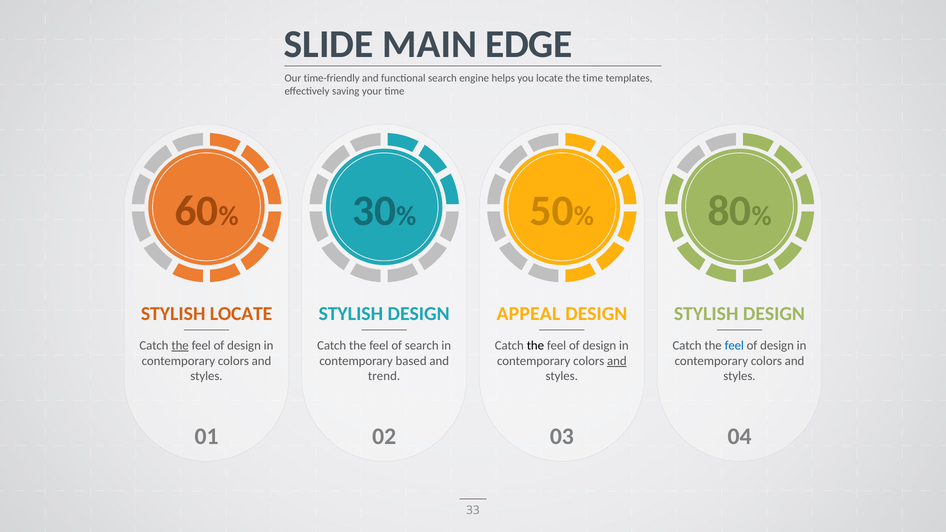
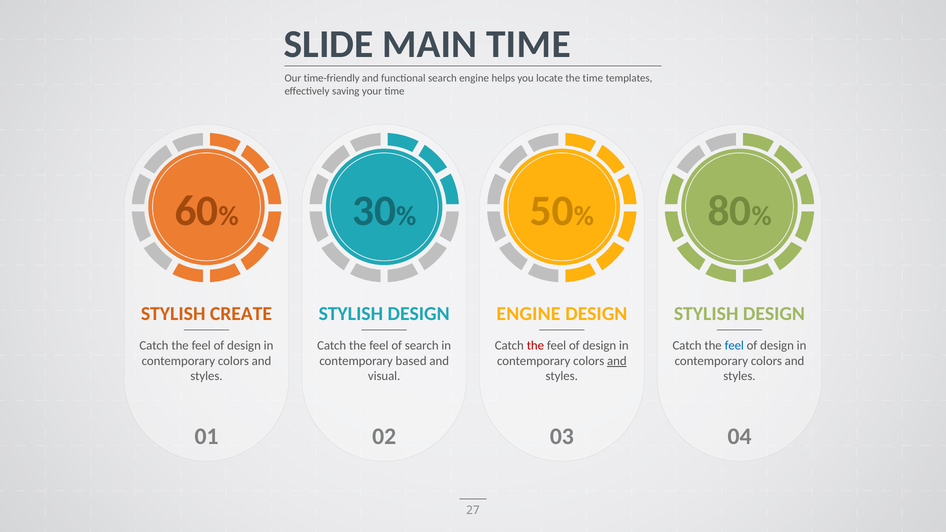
MAIN EDGE: EDGE -> TIME
STYLISH LOCATE: LOCATE -> CREATE
APPEAL at (528, 314): APPEAL -> ENGINE
the at (180, 346) underline: present -> none
the at (535, 346) colour: black -> red
trend: trend -> visual
33: 33 -> 27
